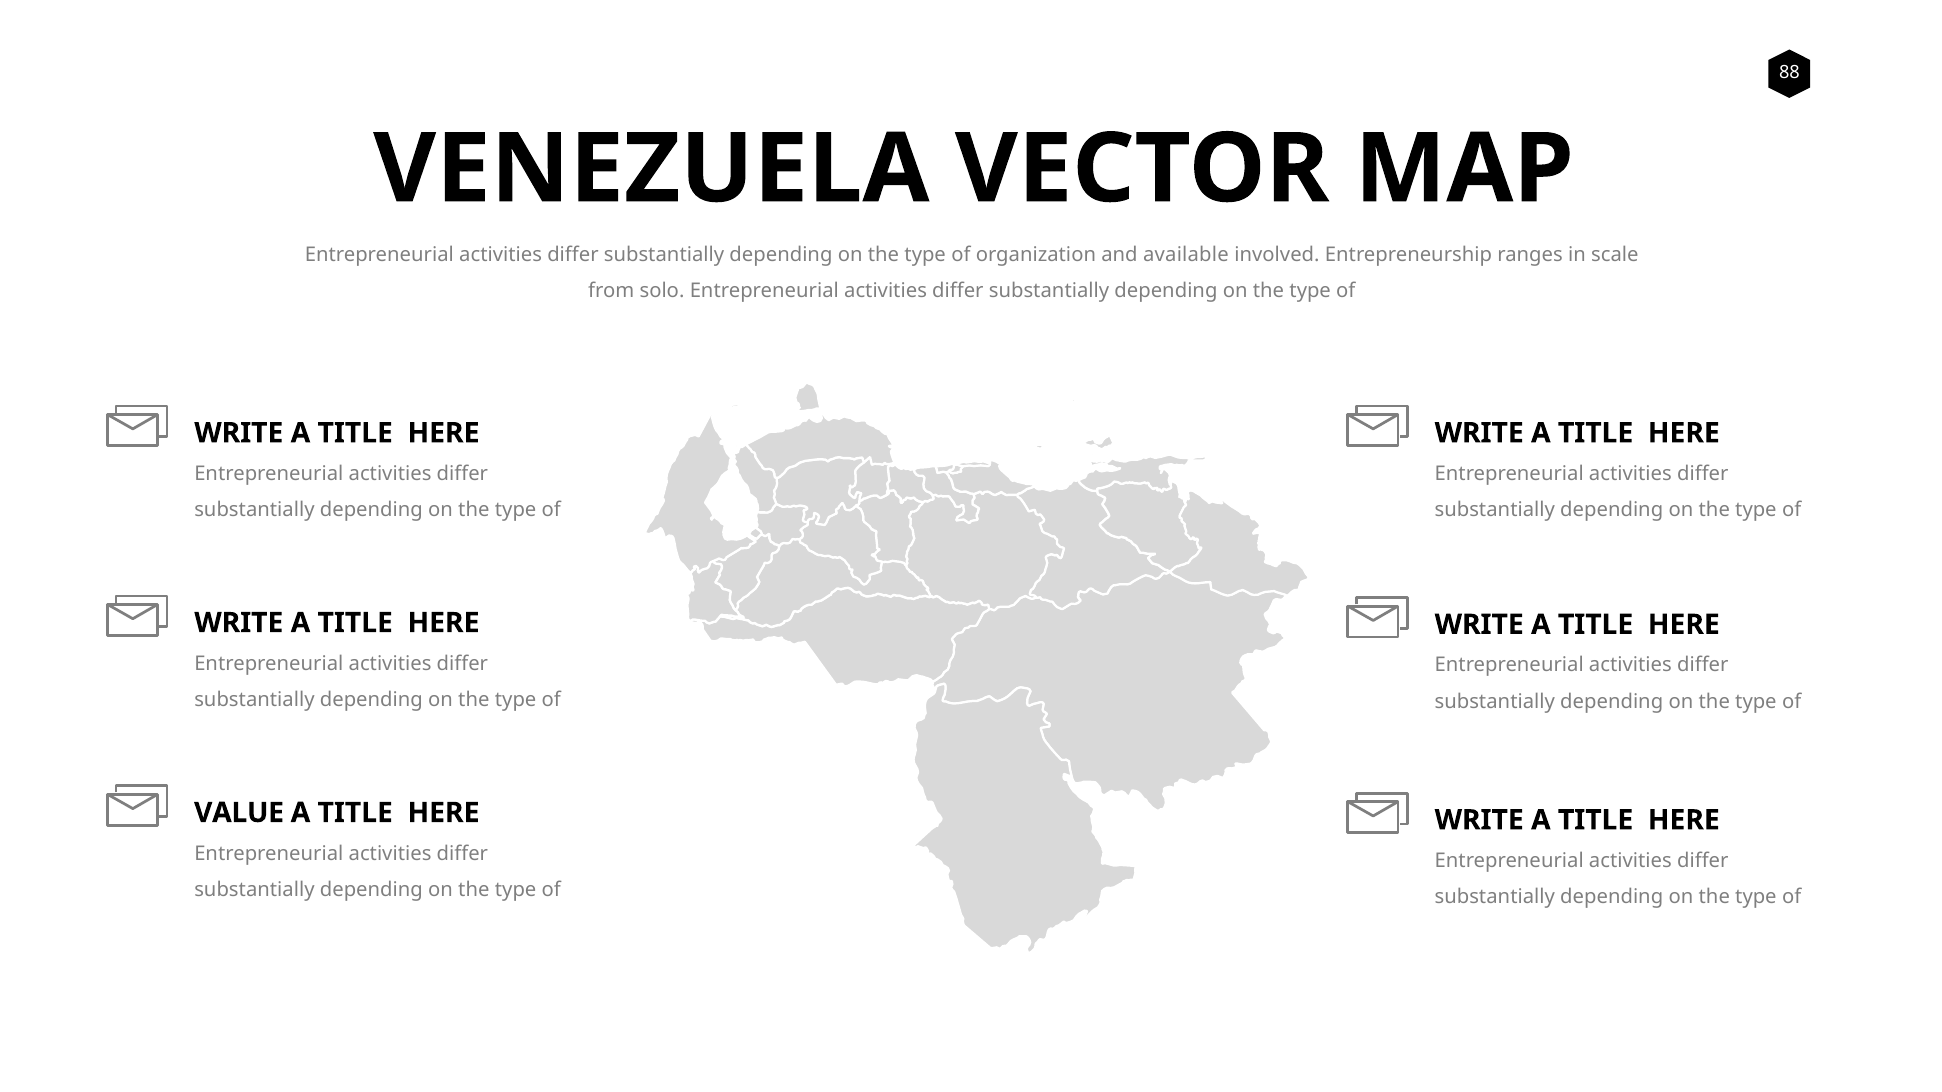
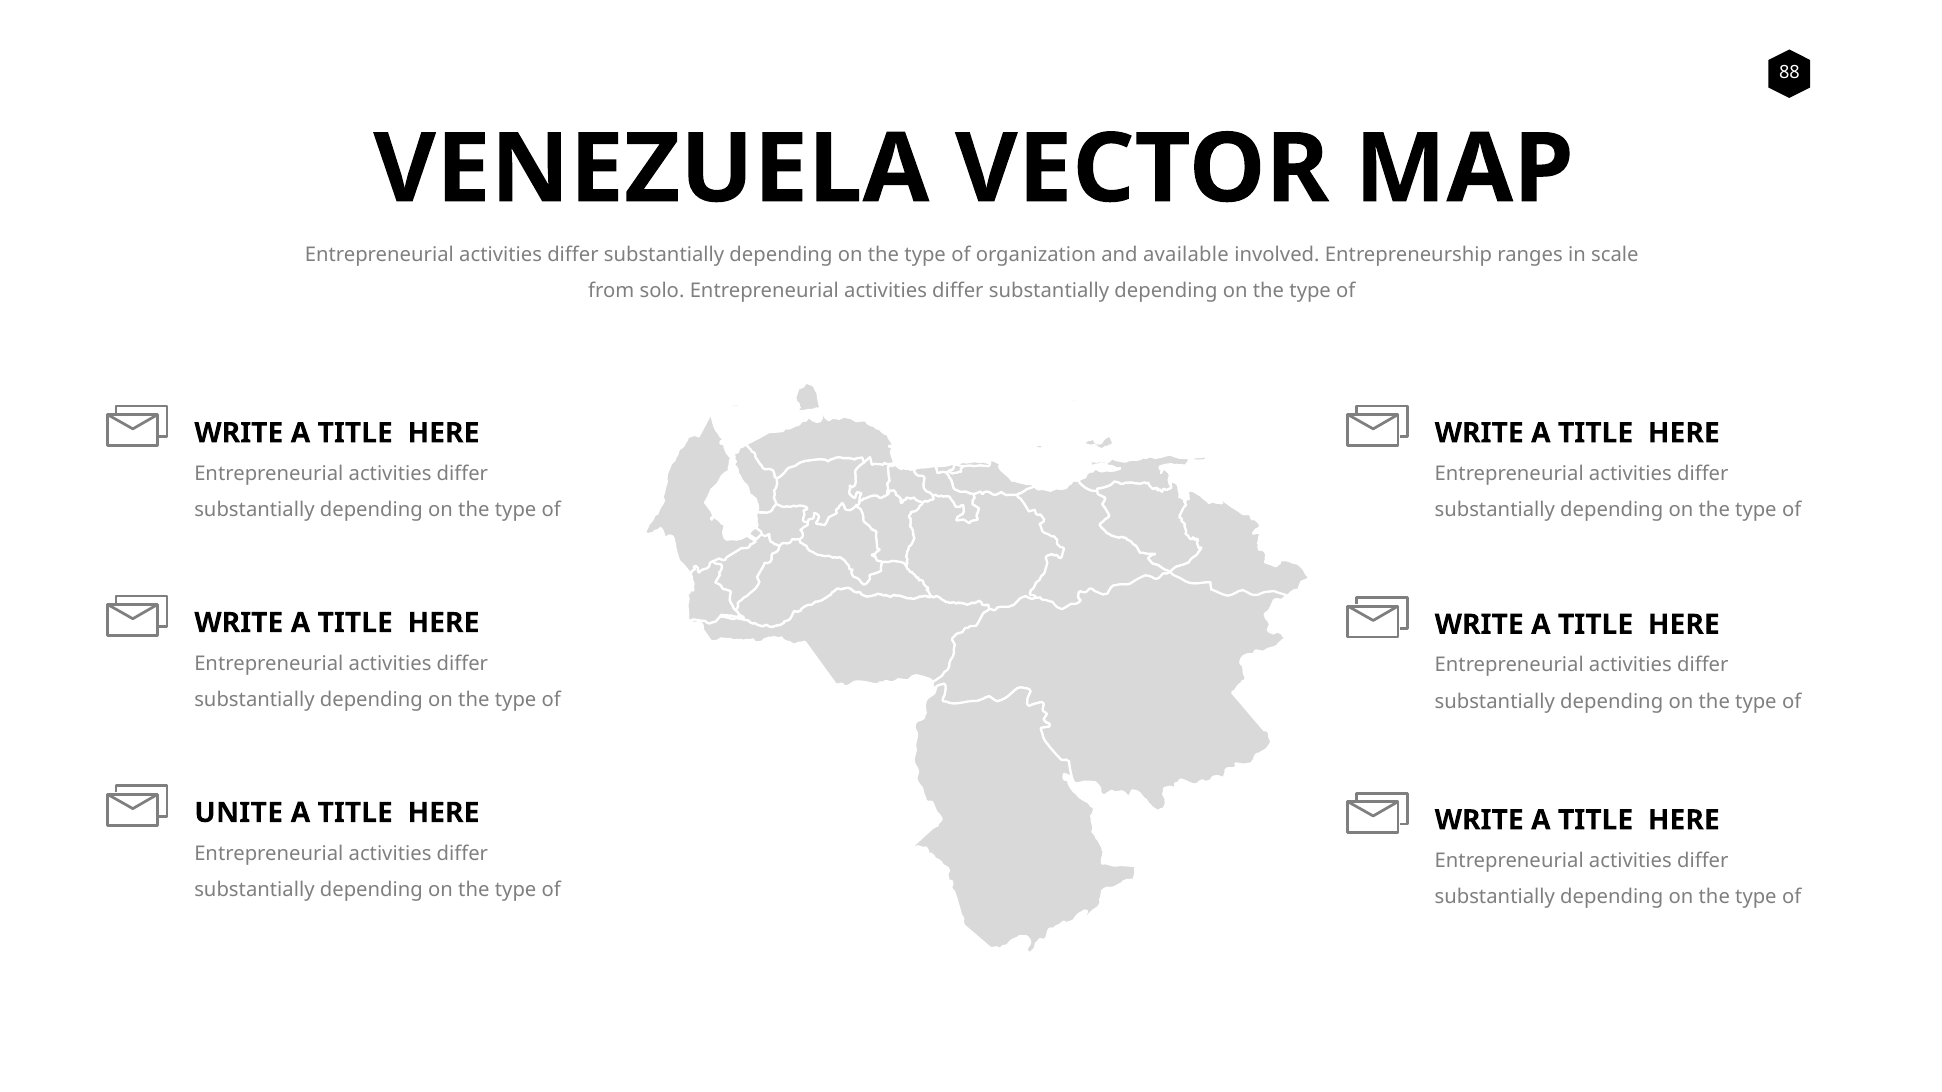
VALUE: VALUE -> UNITE
